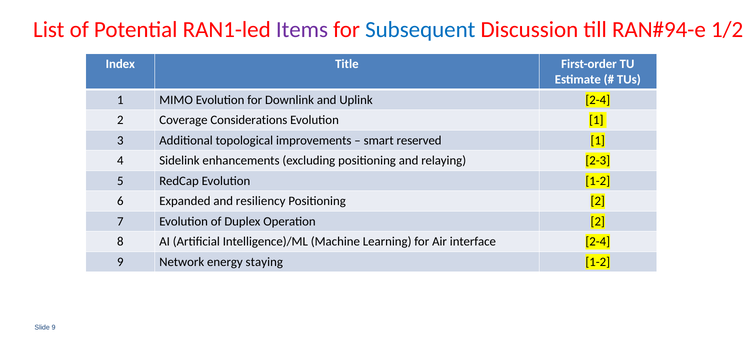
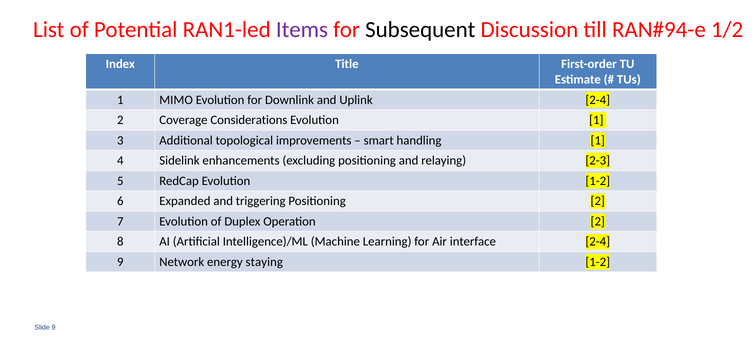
Subsequent colour: blue -> black
reserved: reserved -> handling
resiliency: resiliency -> triggering
